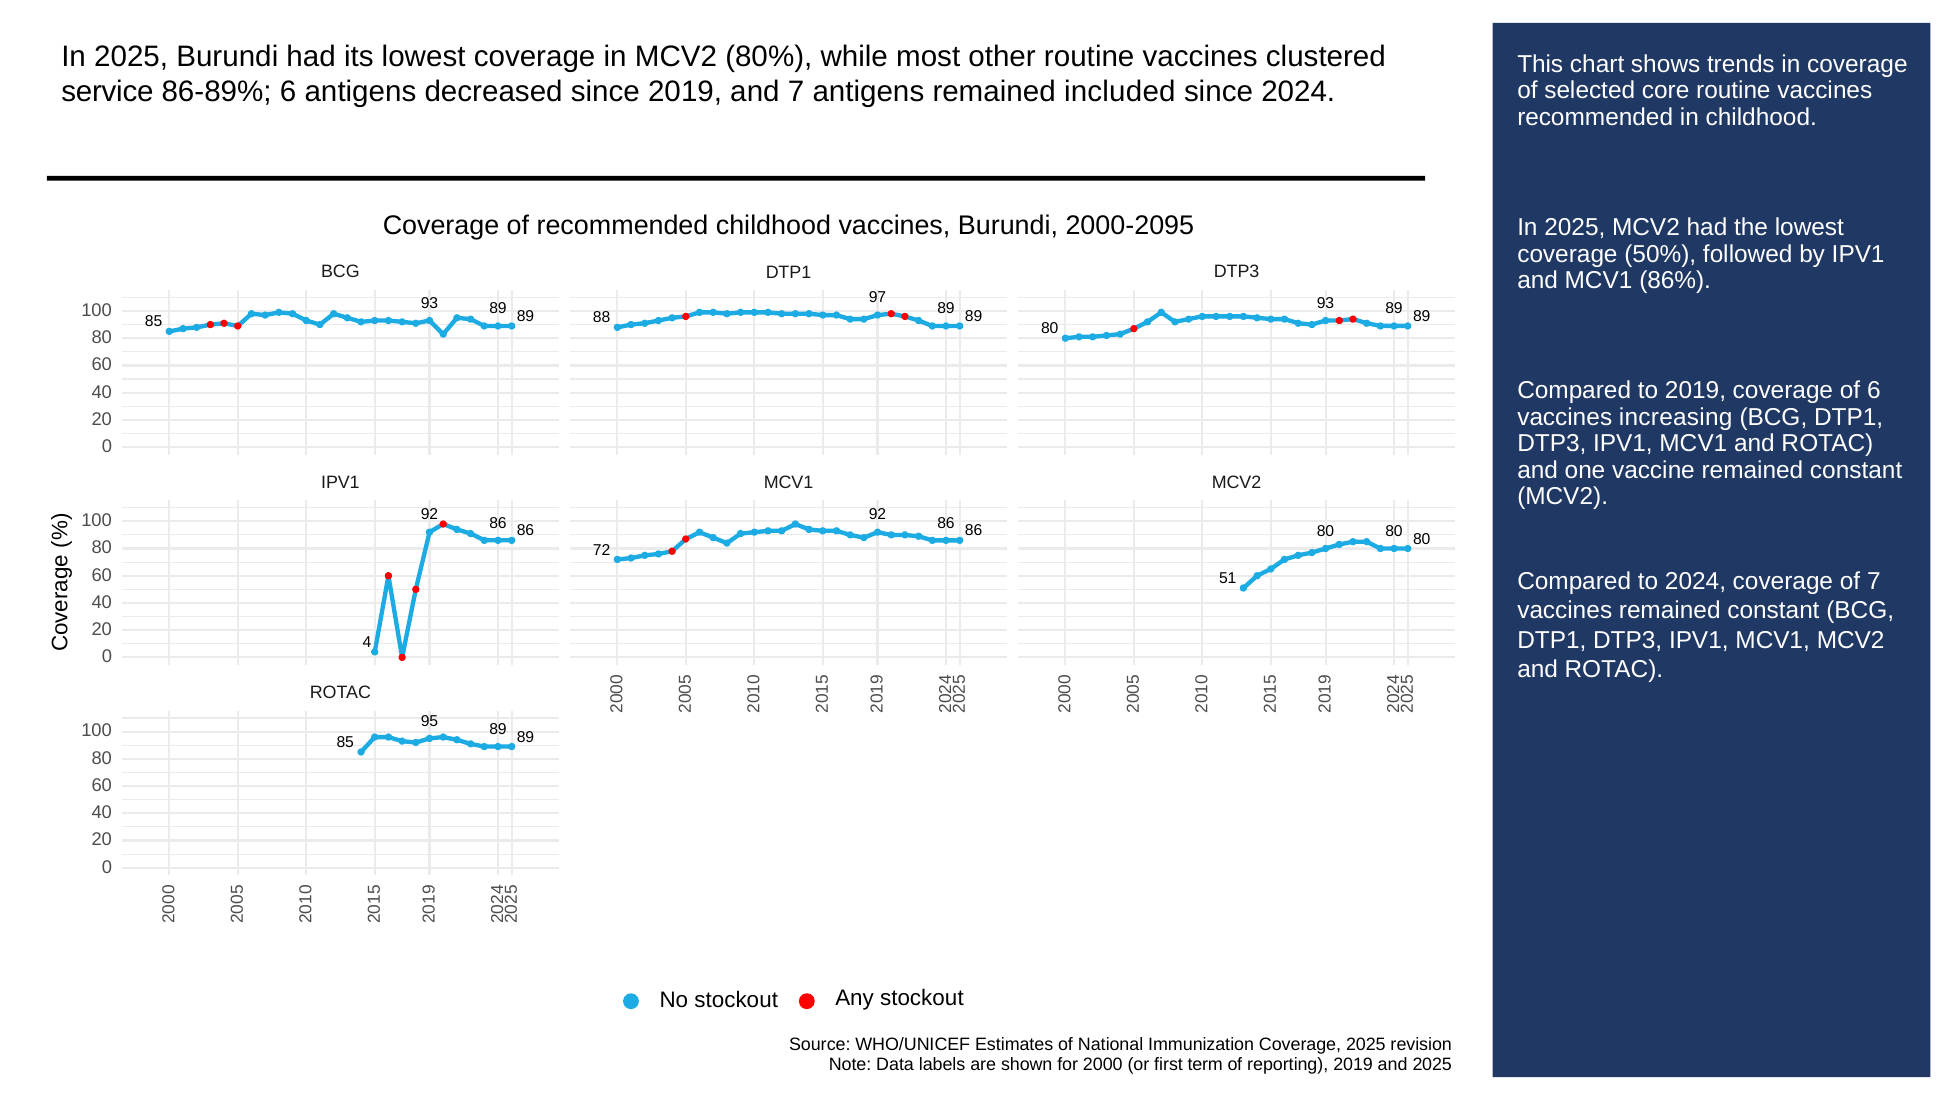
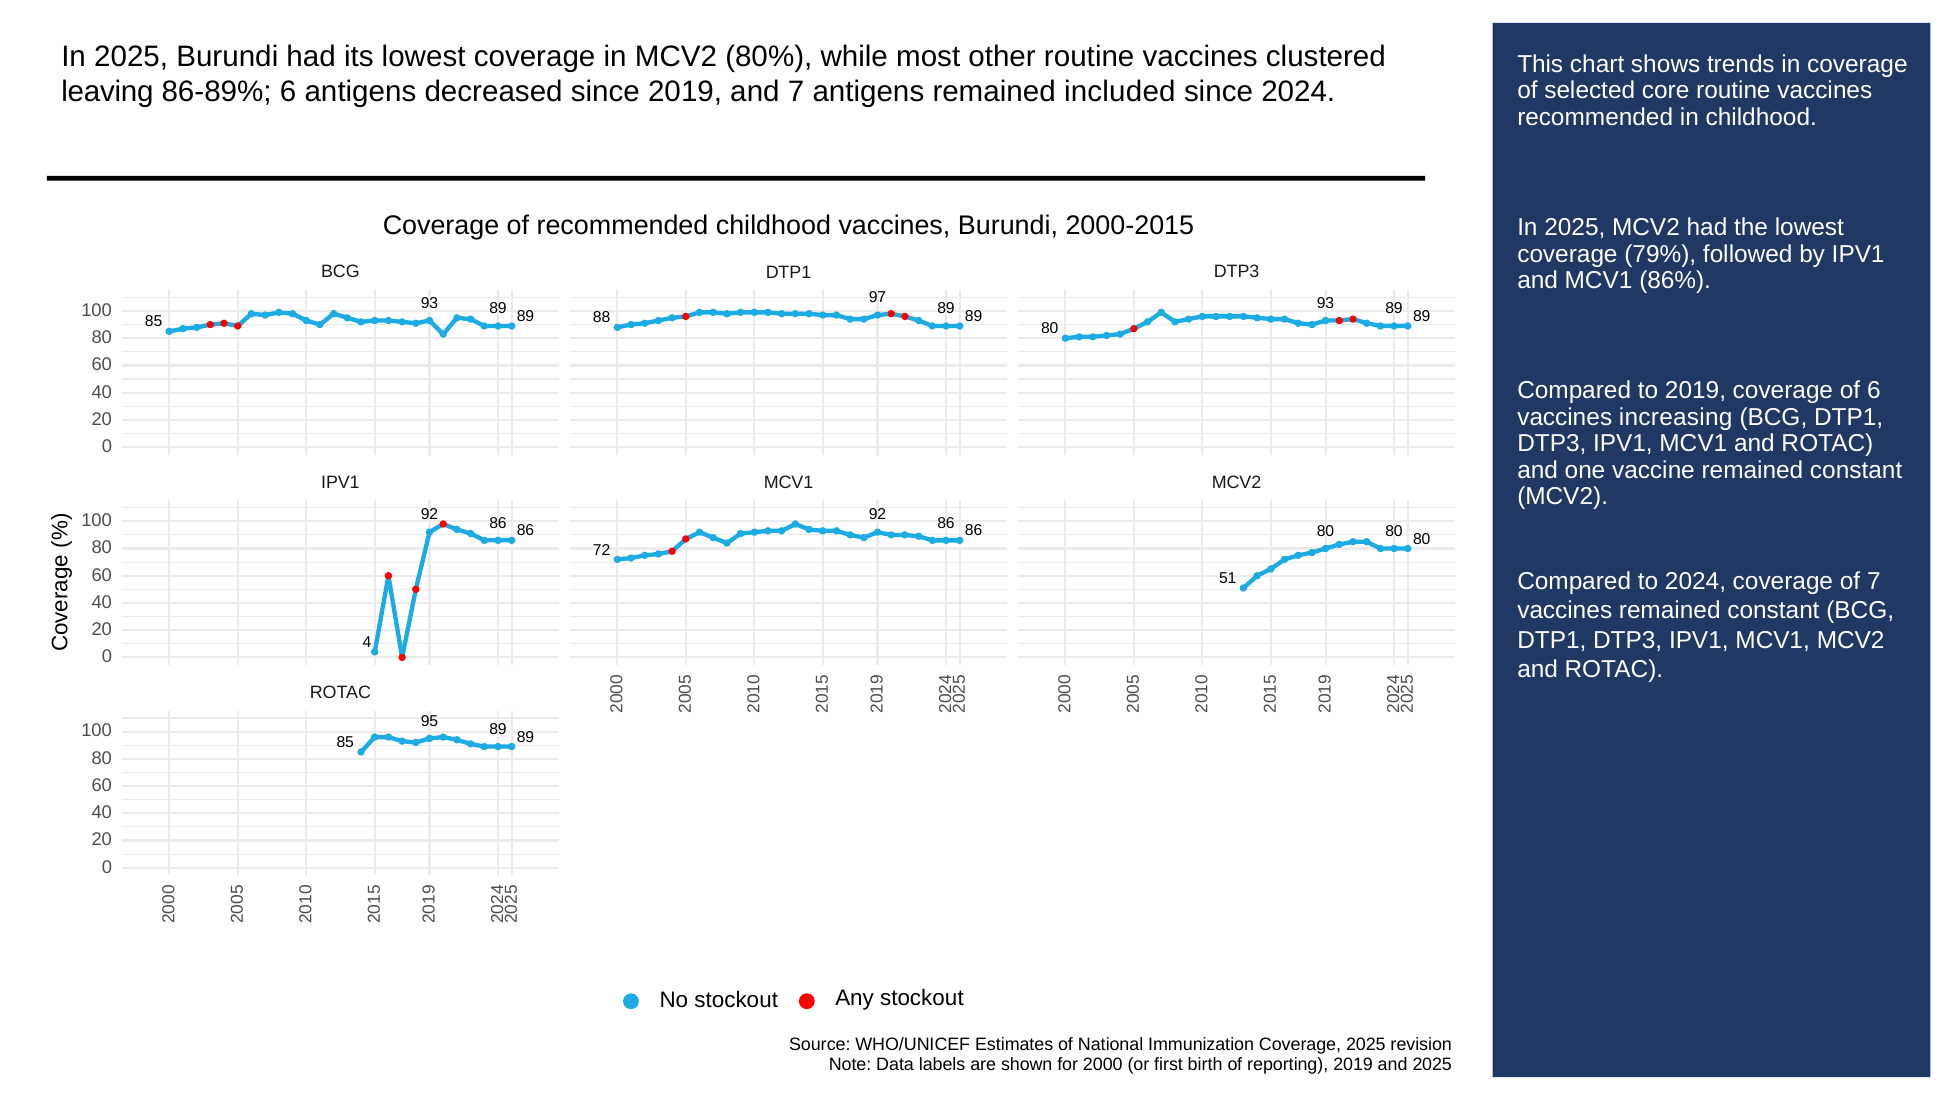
service: service -> leaving
2000-2095: 2000-2095 -> 2000-2015
50%: 50% -> 79%
term: term -> birth
